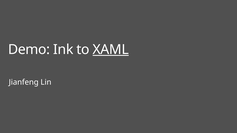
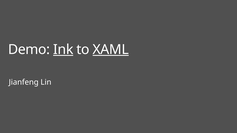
Ink underline: none -> present
